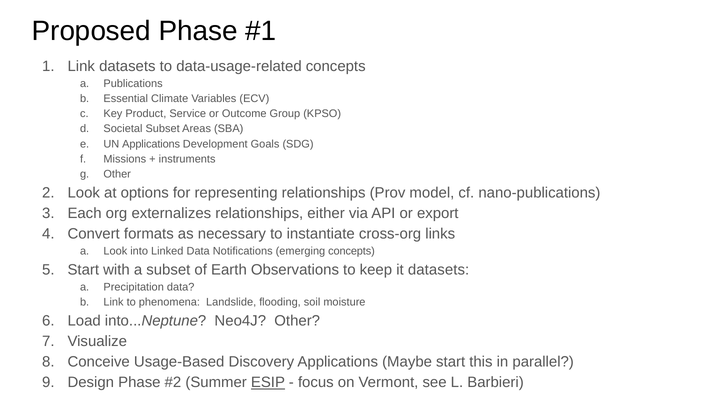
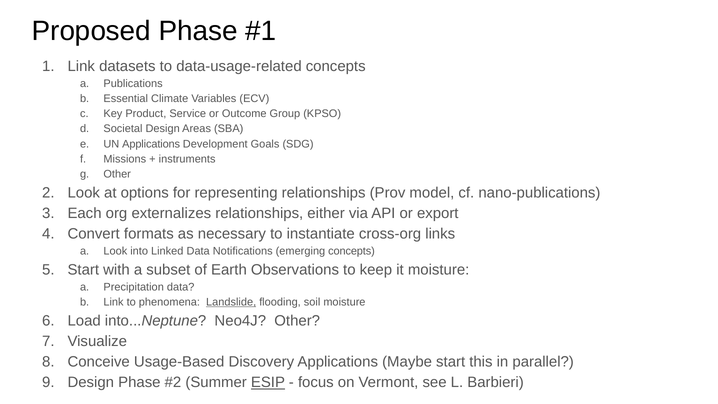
Societal Subset: Subset -> Design
it datasets: datasets -> moisture
Landslide underline: none -> present
